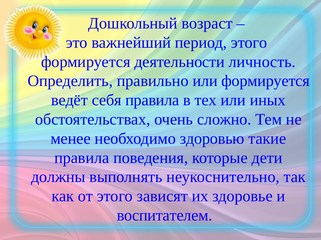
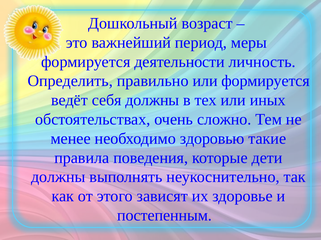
период этого: этого -> меры
себя правила: правила -> должны
воспитателем: воспитателем -> постепенным
